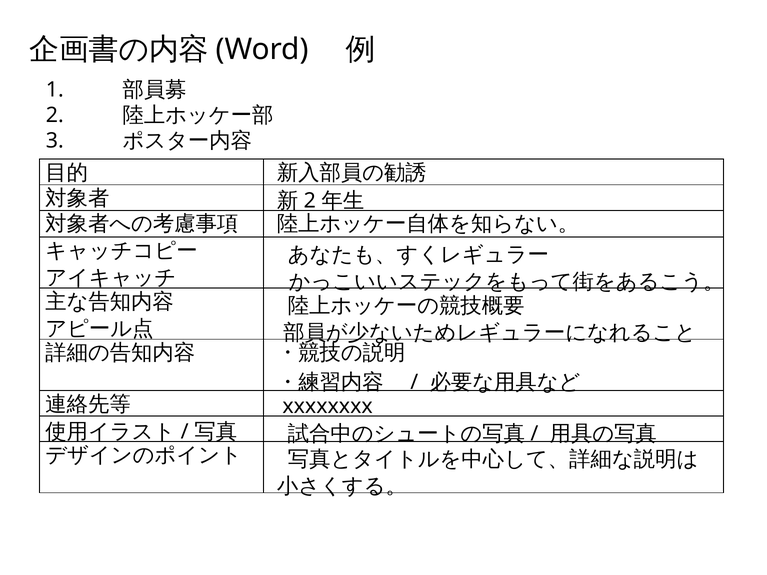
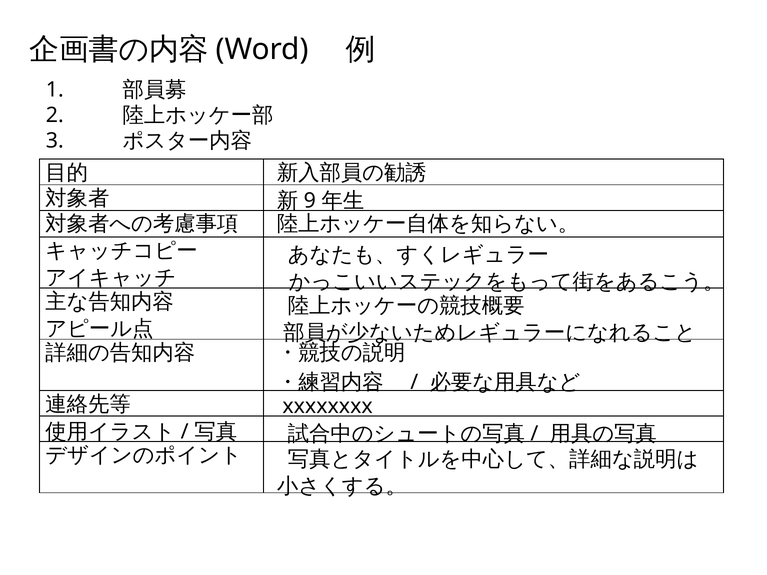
2 at (310, 201): 2 -> 9
